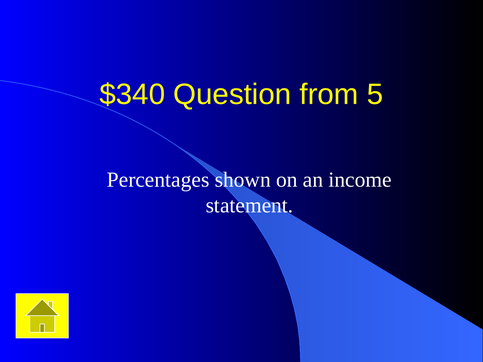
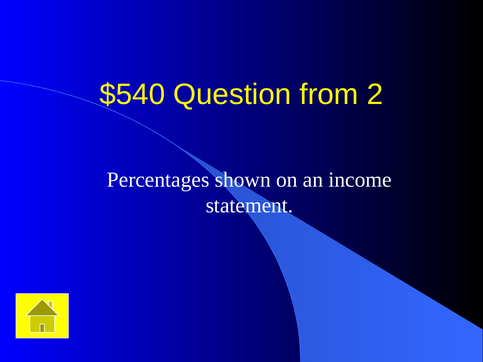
$340: $340 -> $540
5: 5 -> 2
